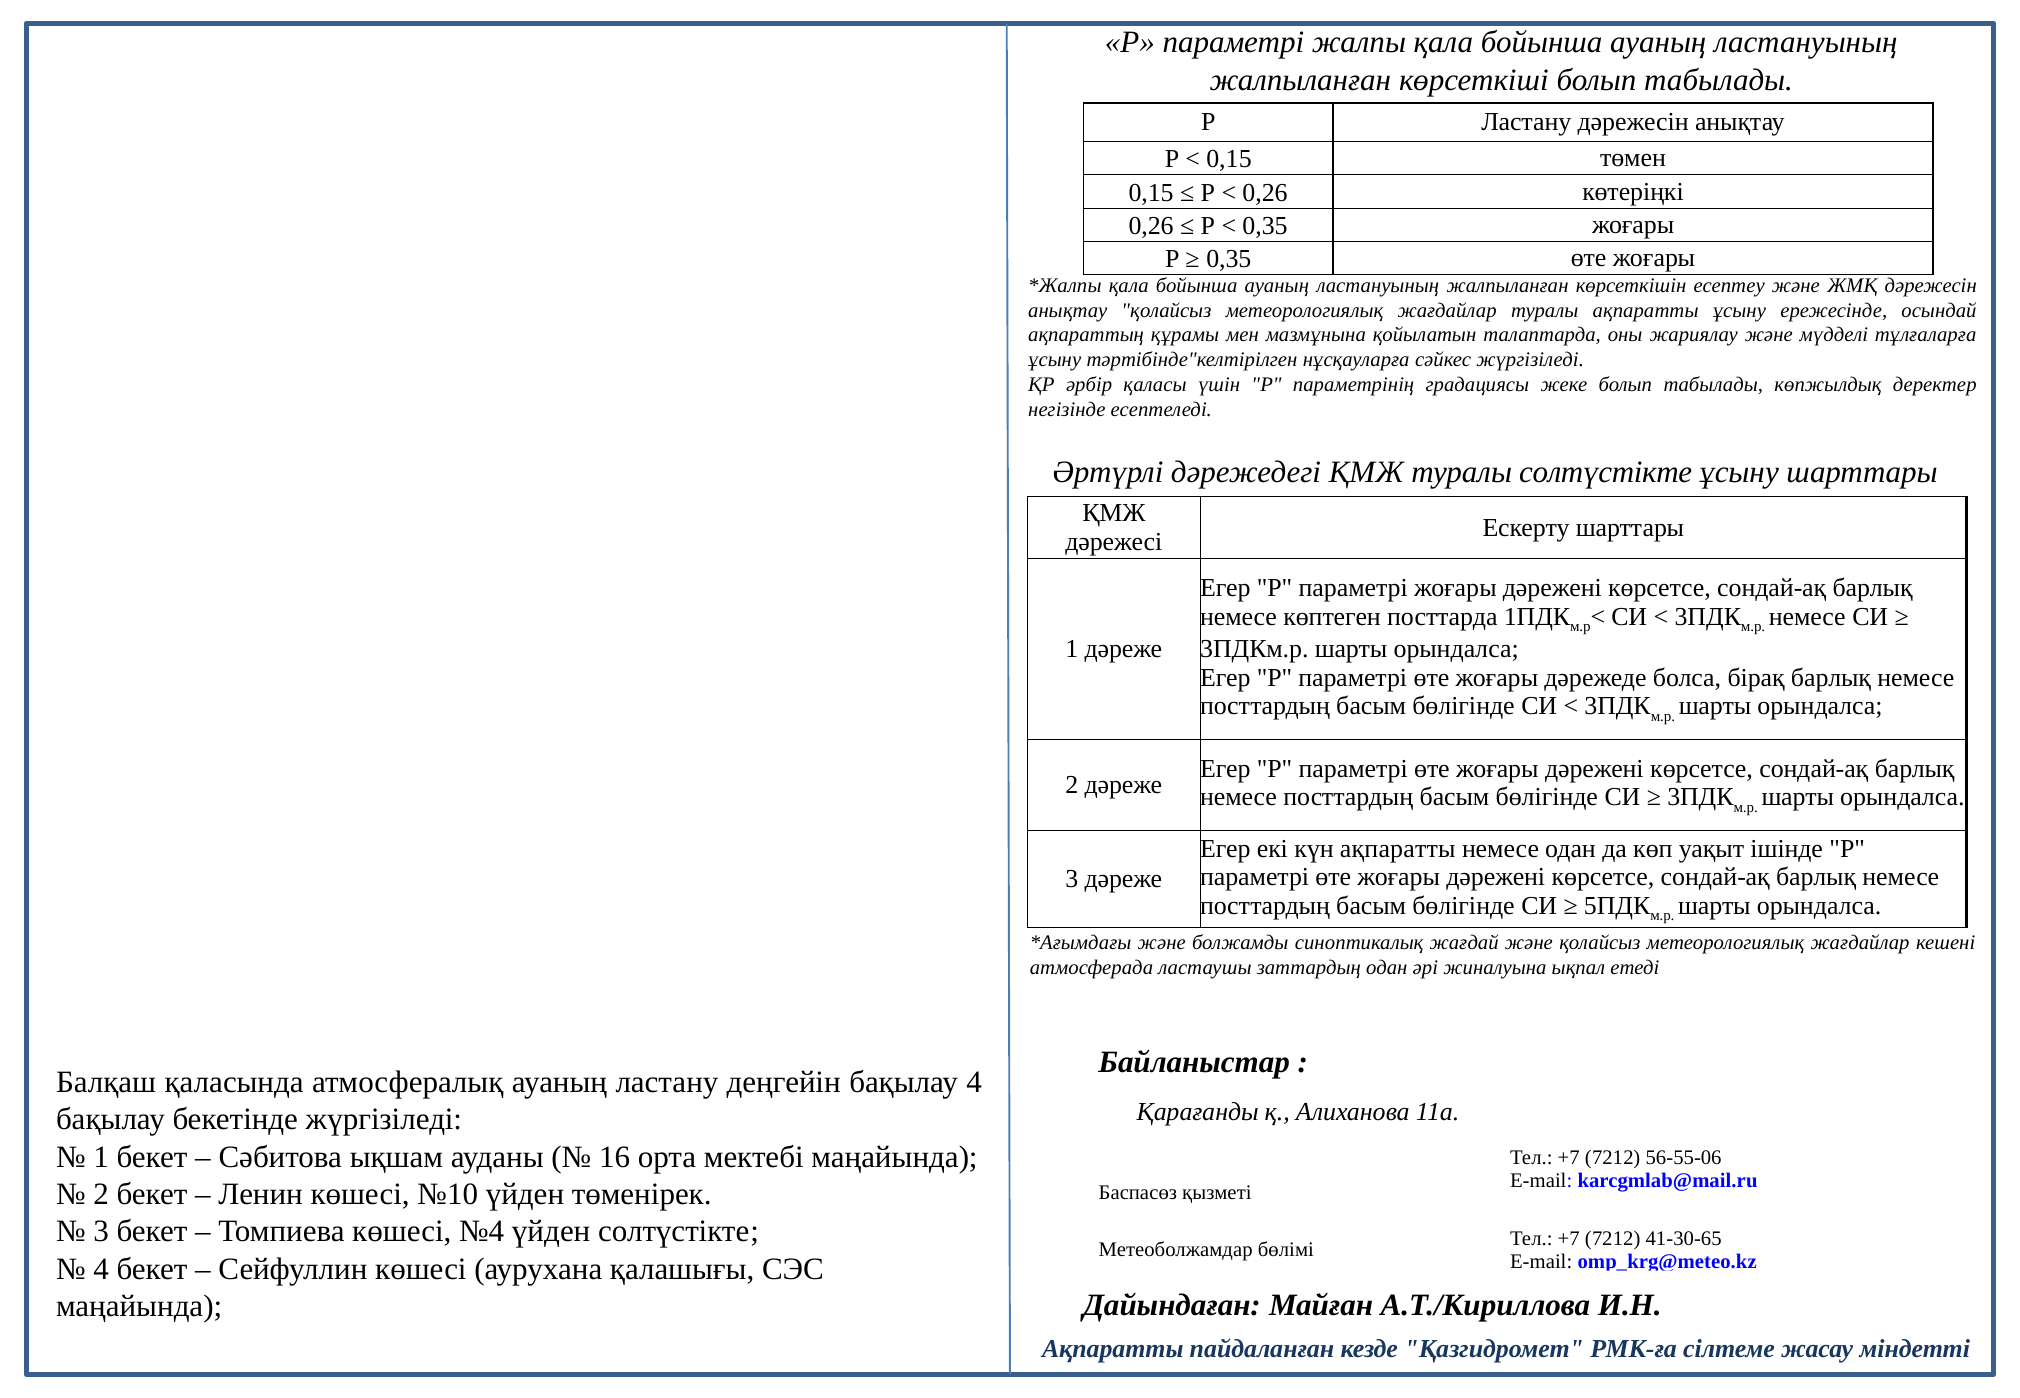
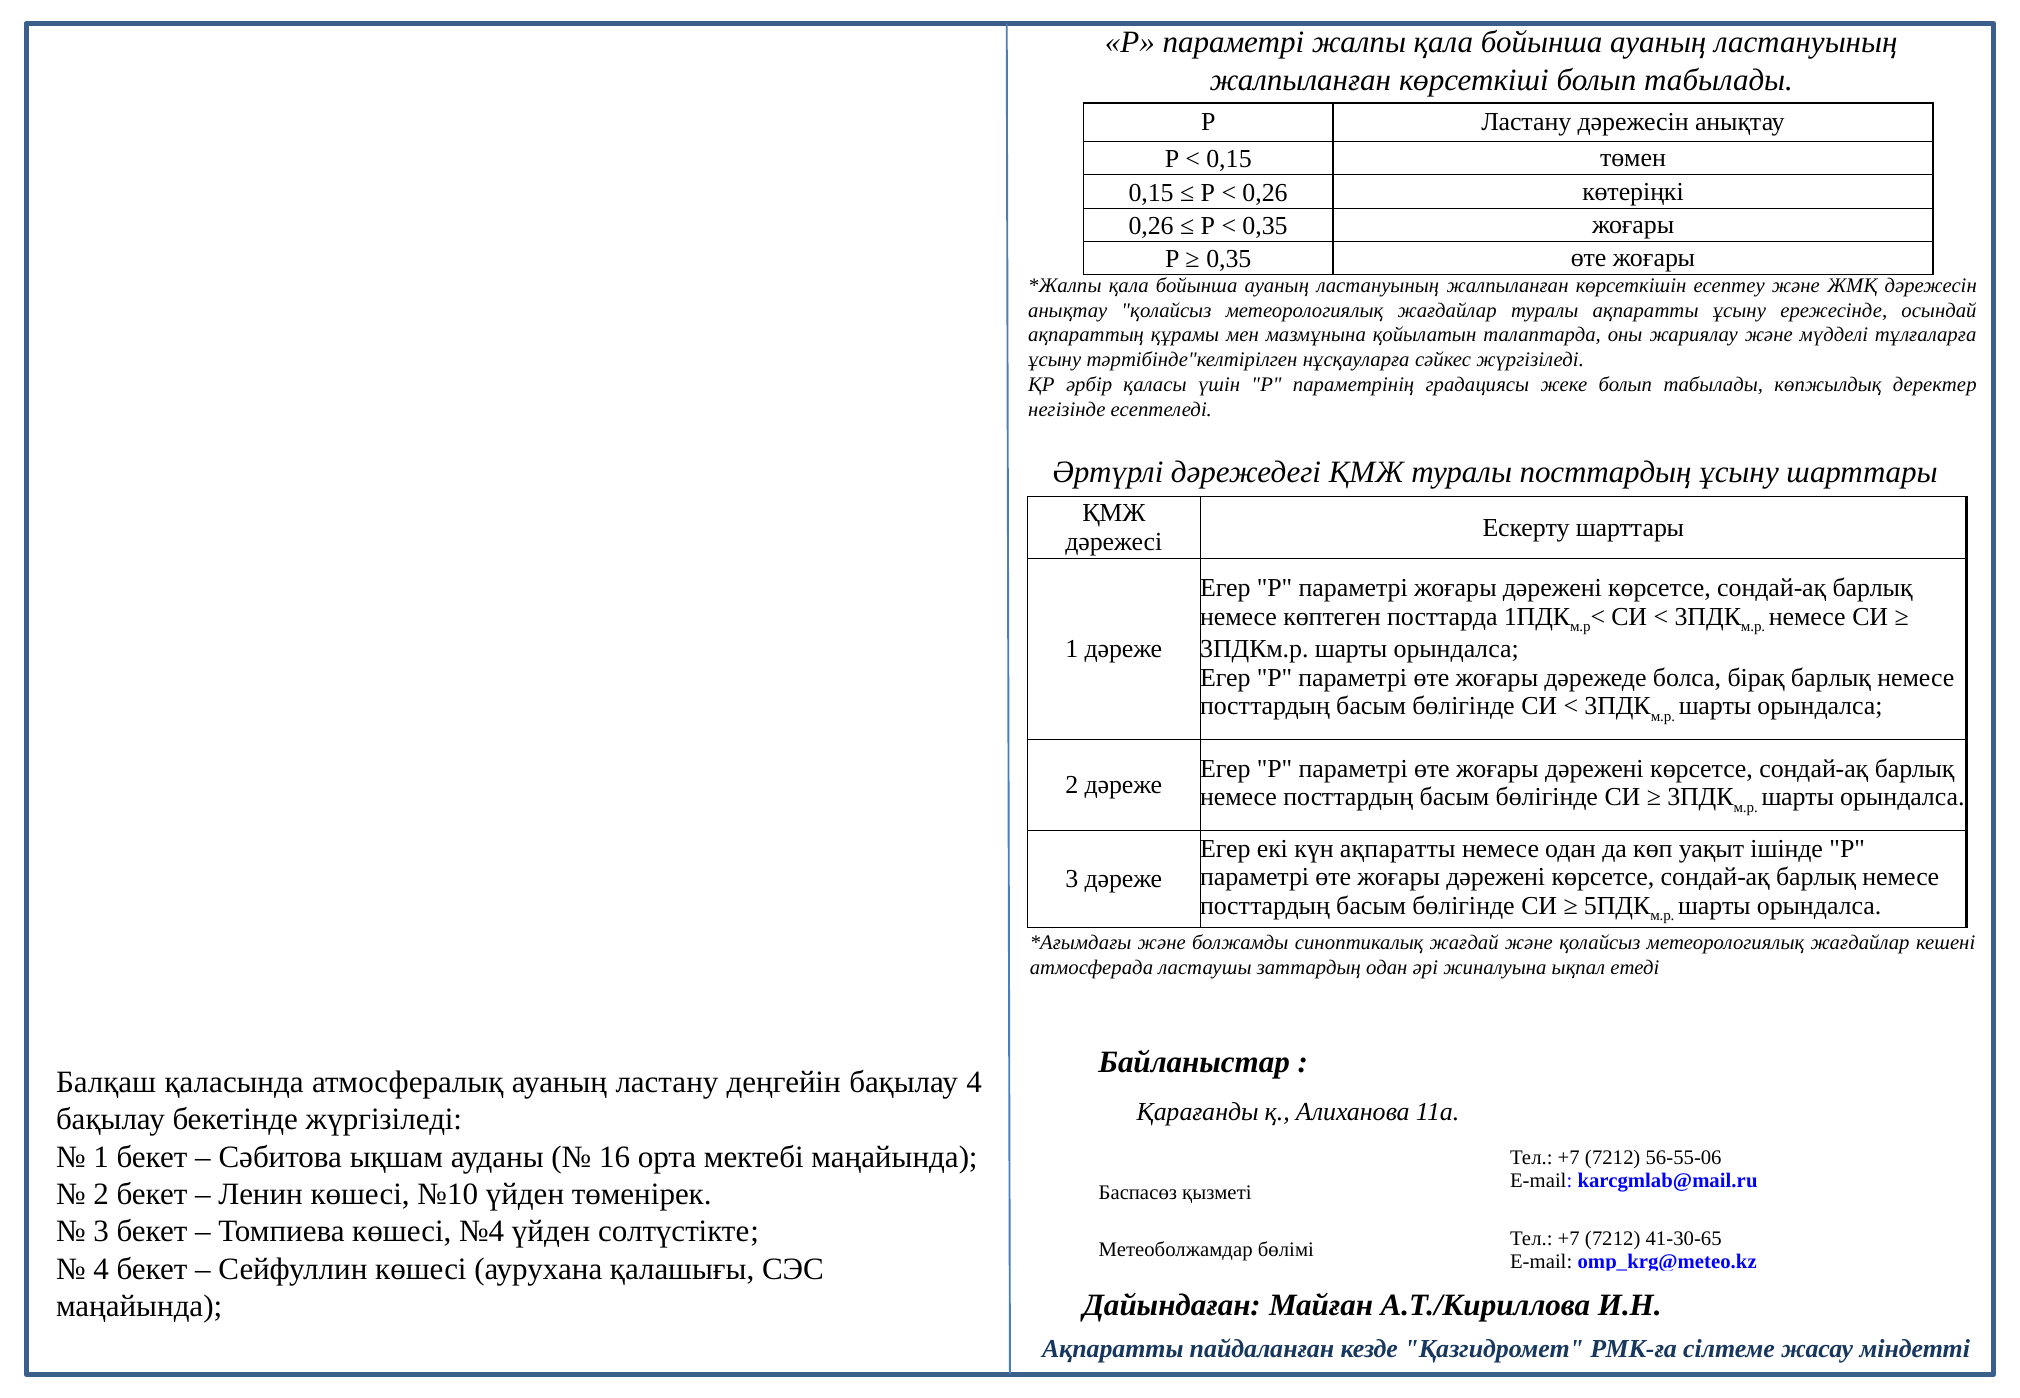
туралы солтүстікте: солтүстікте -> посттардың
